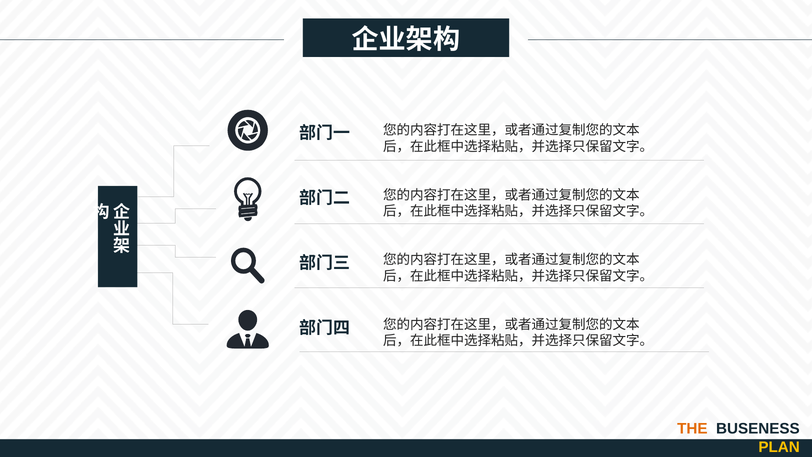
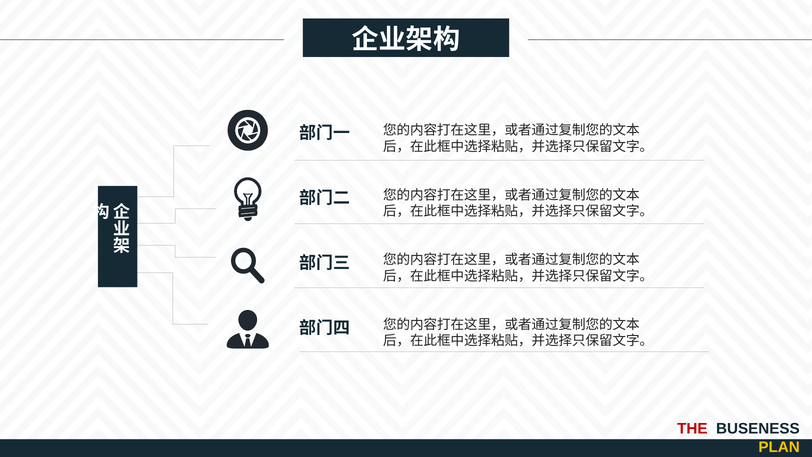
THE colour: orange -> red
